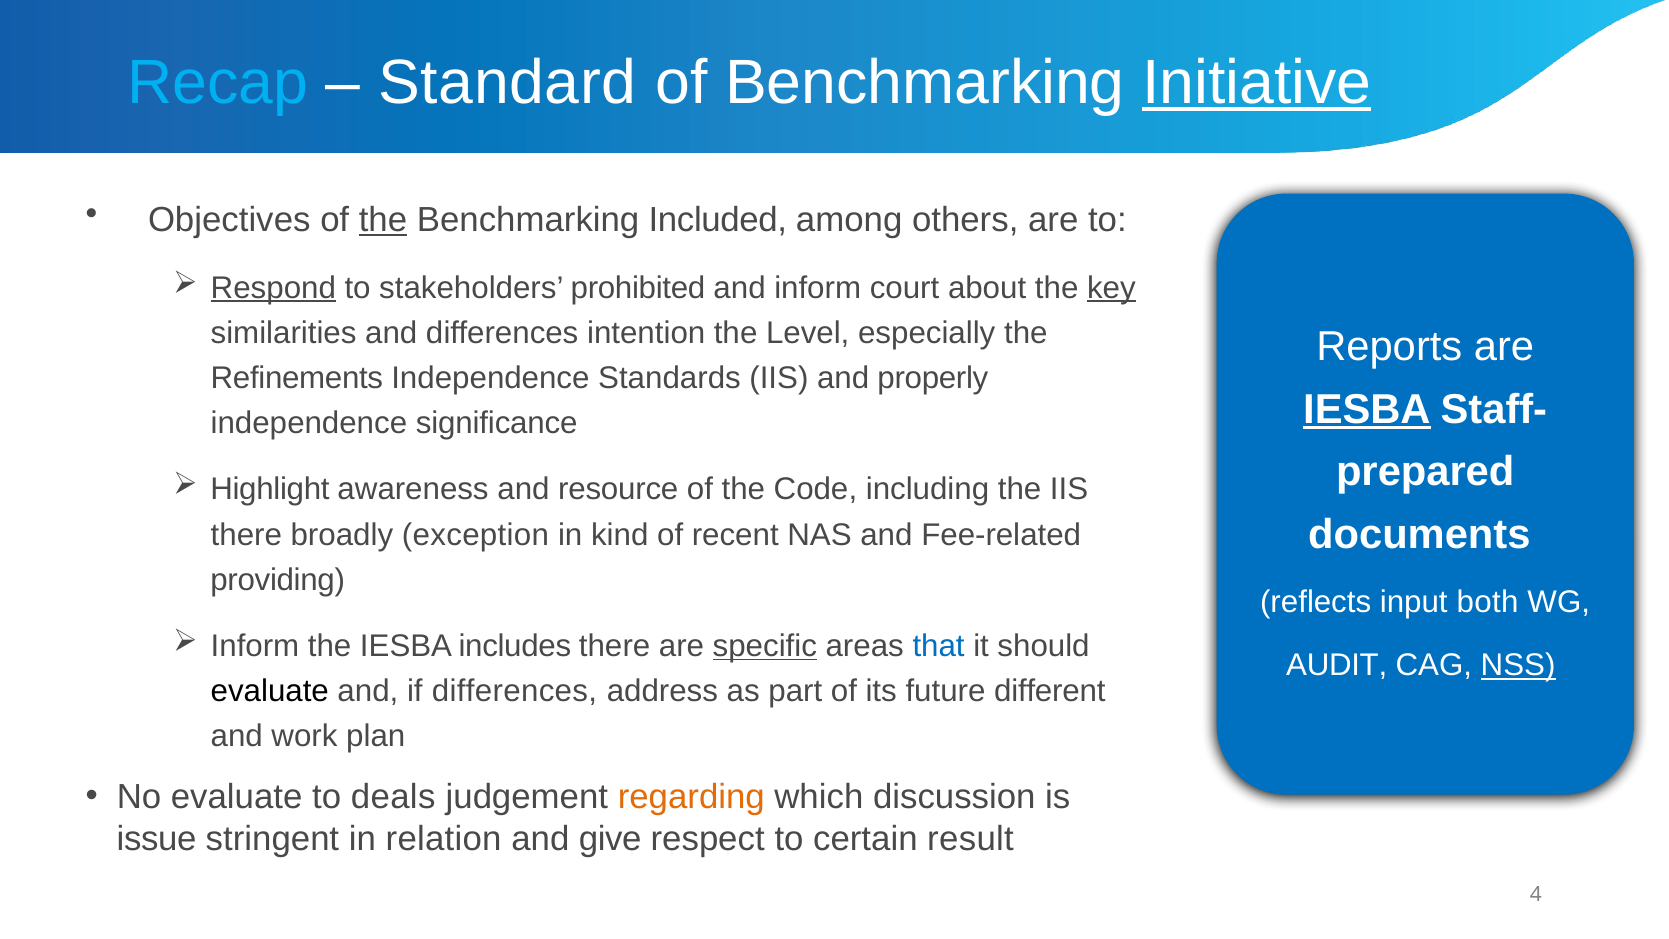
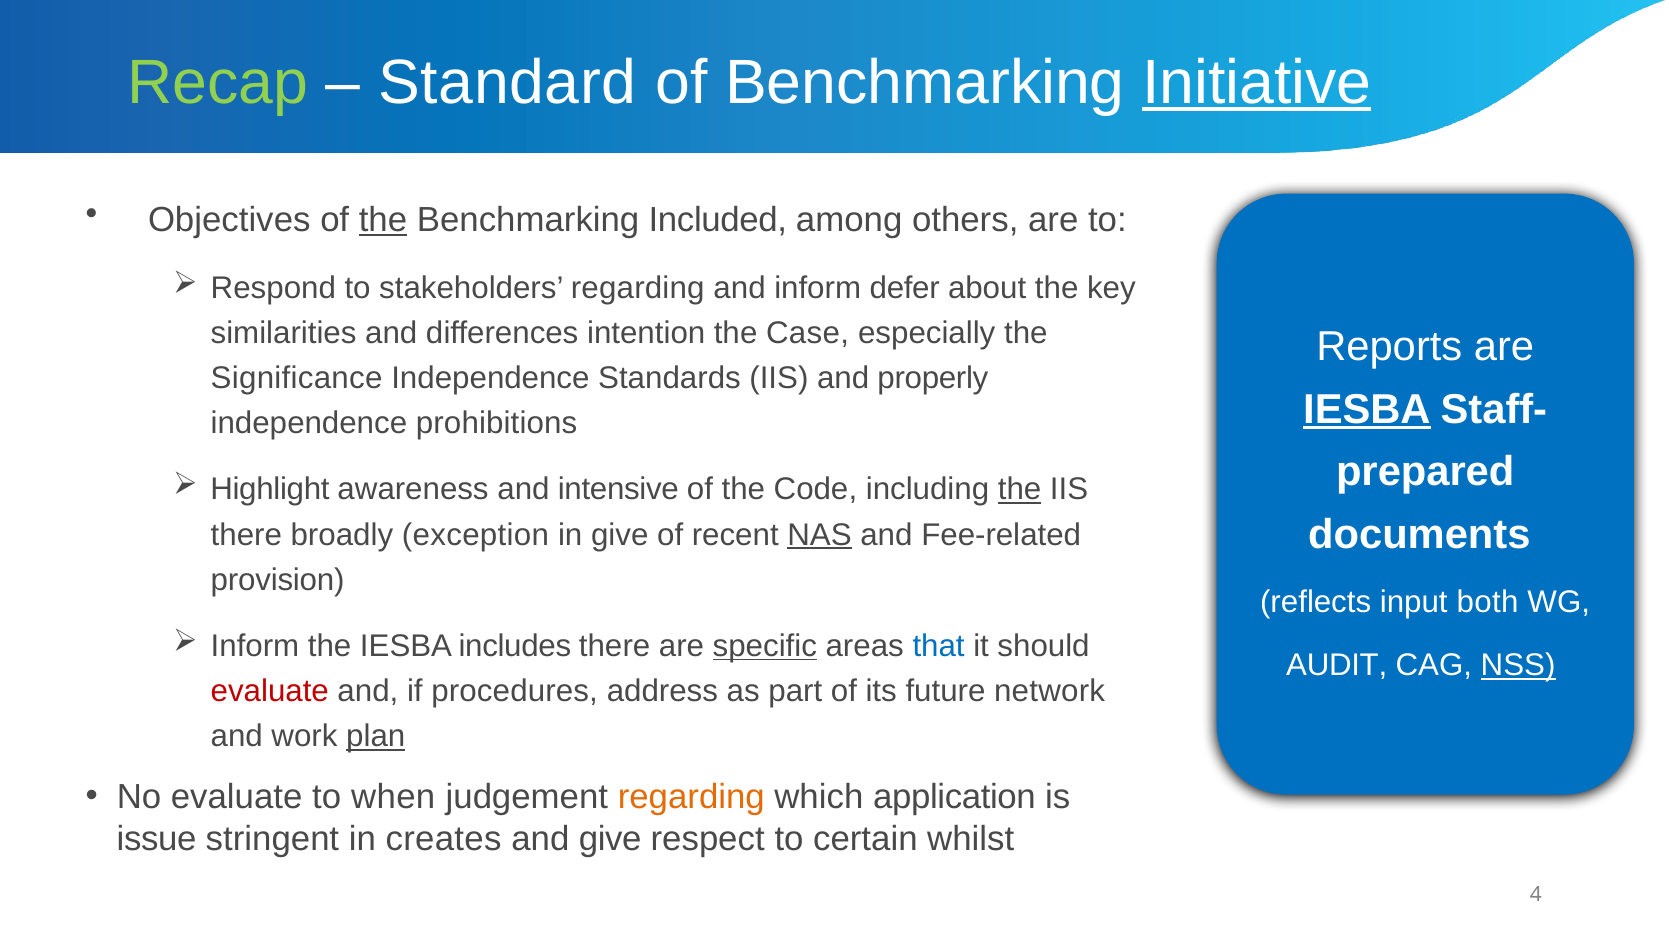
Recap colour: light blue -> light green
Respond underline: present -> none
stakeholders prohibited: prohibited -> regarding
court: court -> defer
key underline: present -> none
Level: Level -> Case
Refinements: Refinements -> Significance
significance: significance -> prohibitions
resource: resource -> intensive
the at (1020, 489) underline: none -> present
in kind: kind -> give
NAS underline: none -> present
providing: providing -> provision
evaluate at (270, 691) colour: black -> red
if differences: differences -> procedures
different: different -> network
plan underline: none -> present
deals: deals -> when
discussion: discussion -> application
relation: relation -> creates
result: result -> whilst
